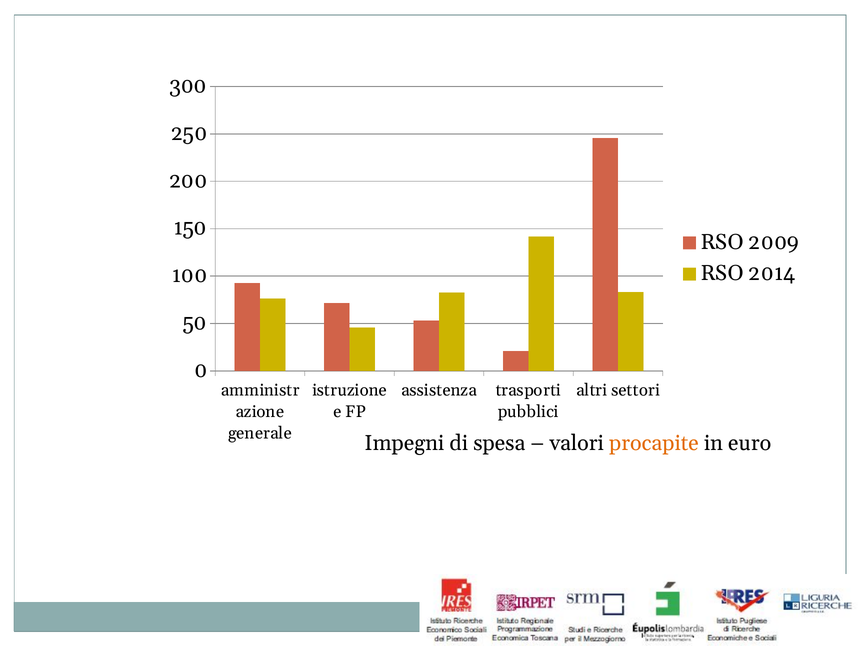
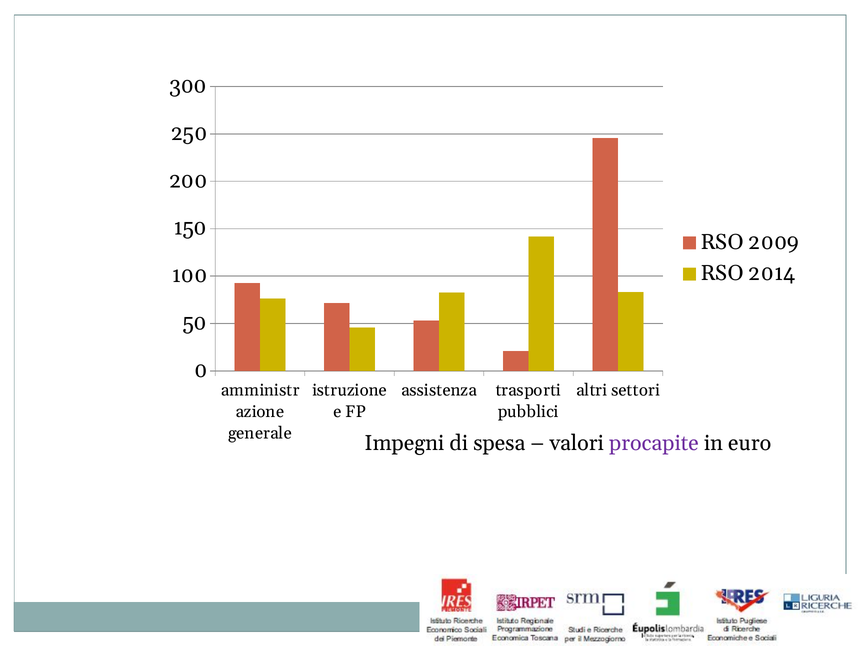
procapite colour: orange -> purple
